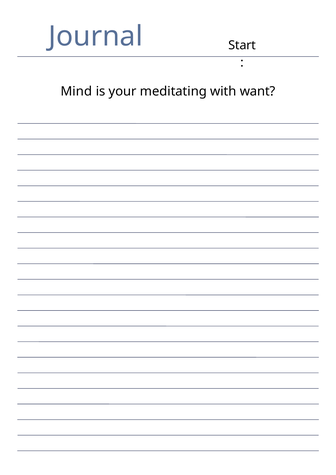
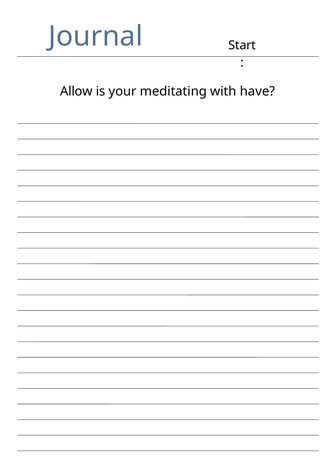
Mind: Mind -> Allow
want: want -> have
